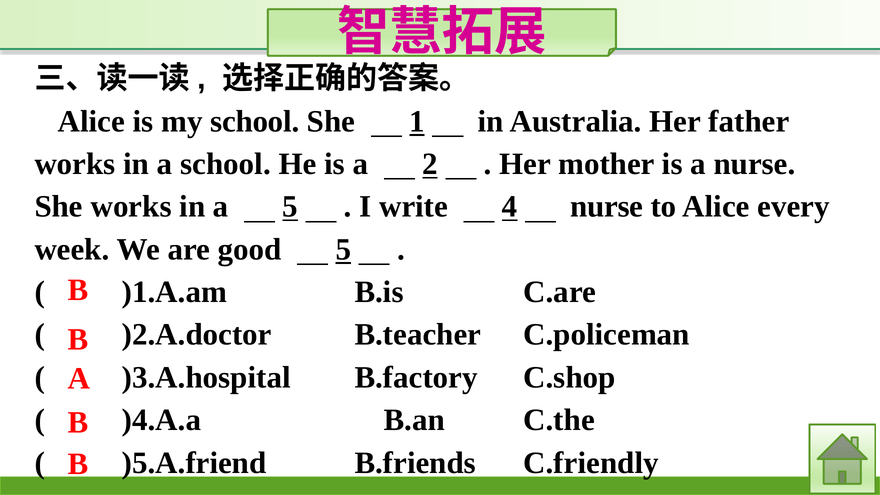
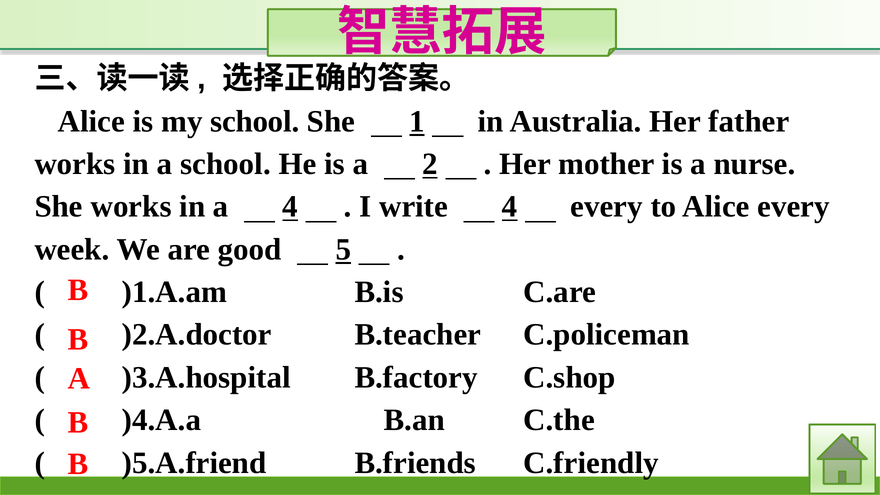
a 5: 5 -> 4
4 nurse: nurse -> every
